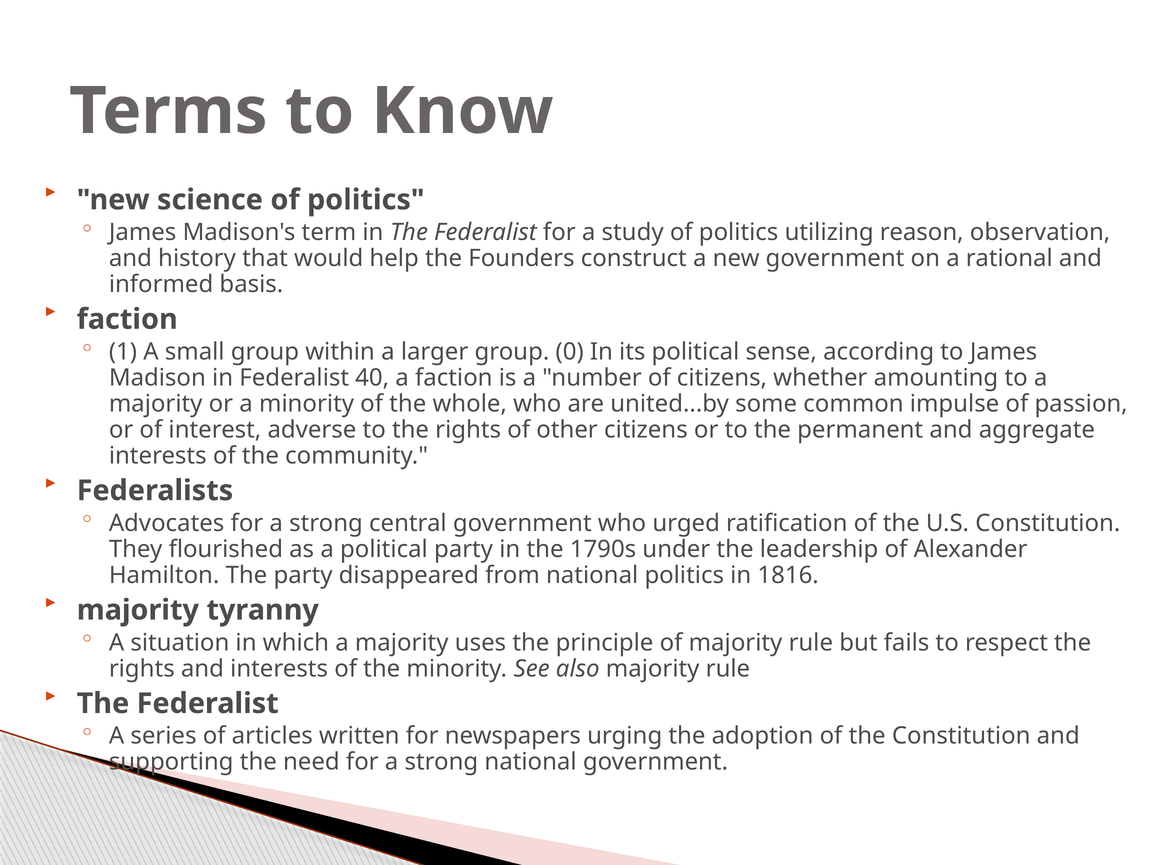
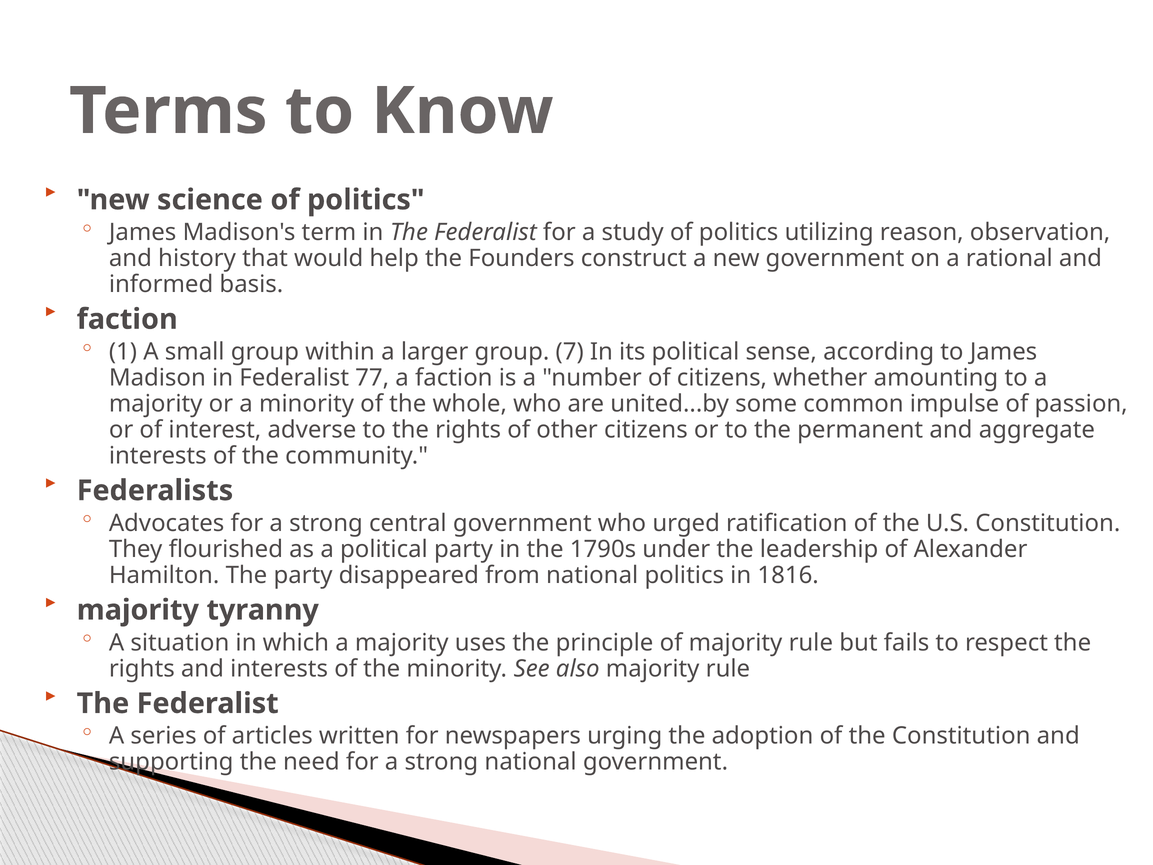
0: 0 -> 7
40: 40 -> 77
